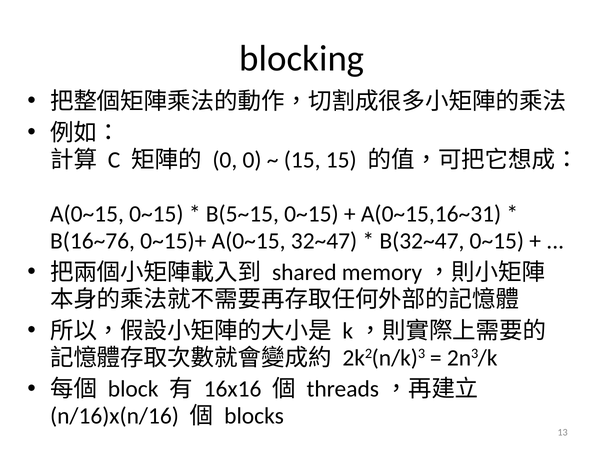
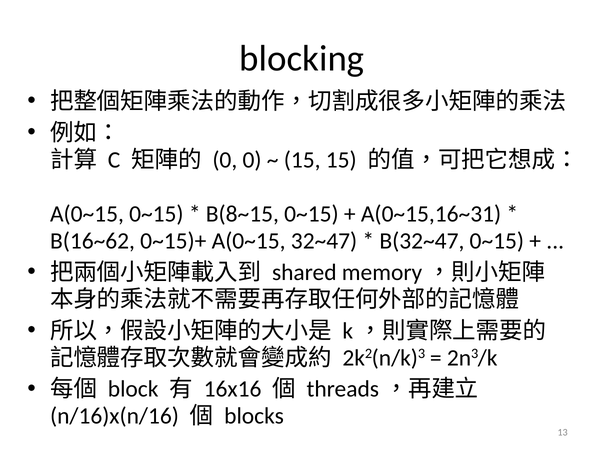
B(5~15: B(5~15 -> B(8~15
B(16~76: B(16~76 -> B(16~62
